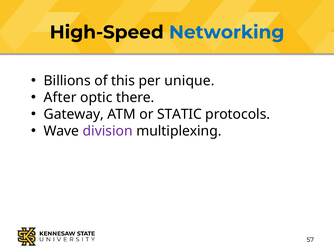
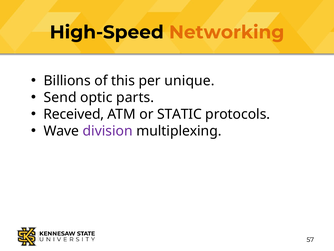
Networking colour: blue -> orange
After: After -> Send
there: there -> parts
Gateway: Gateway -> Received
